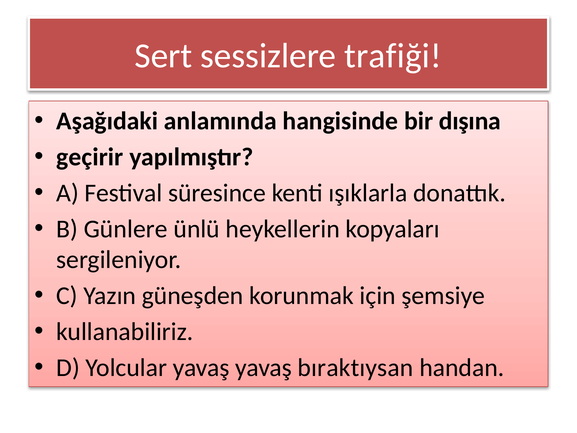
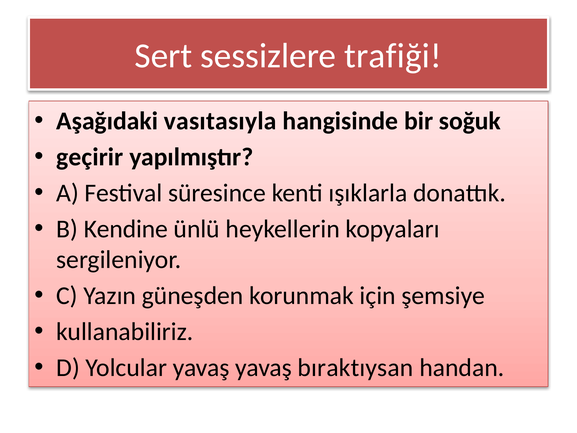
anlamında: anlamında -> vasıtasıyla
dışına: dışına -> soğuk
Günlere: Günlere -> Kendine
